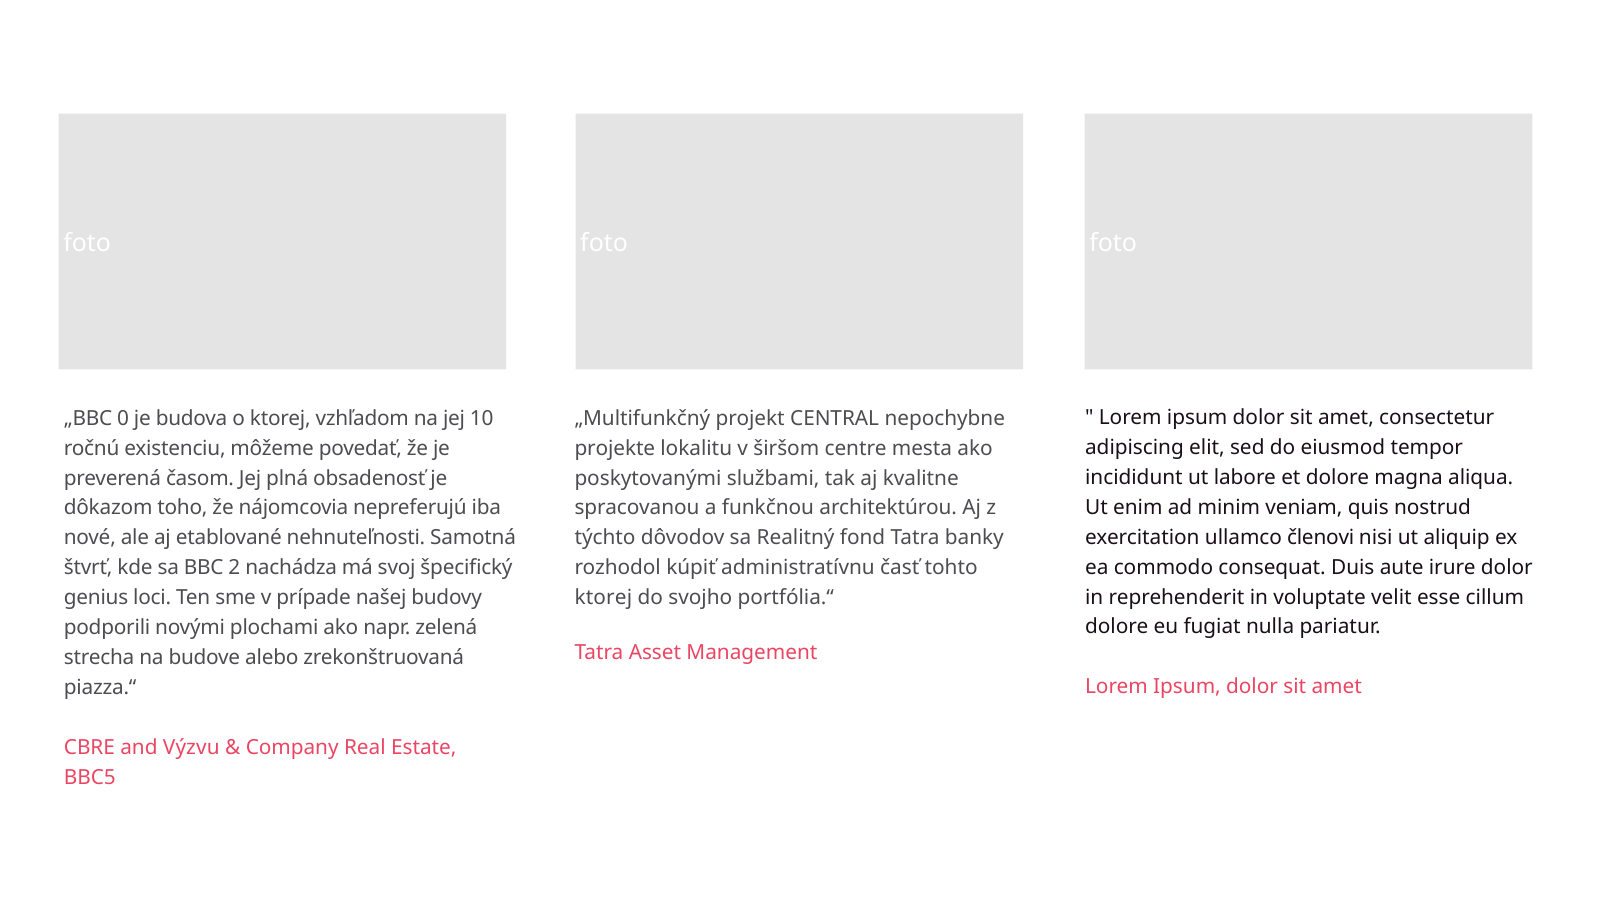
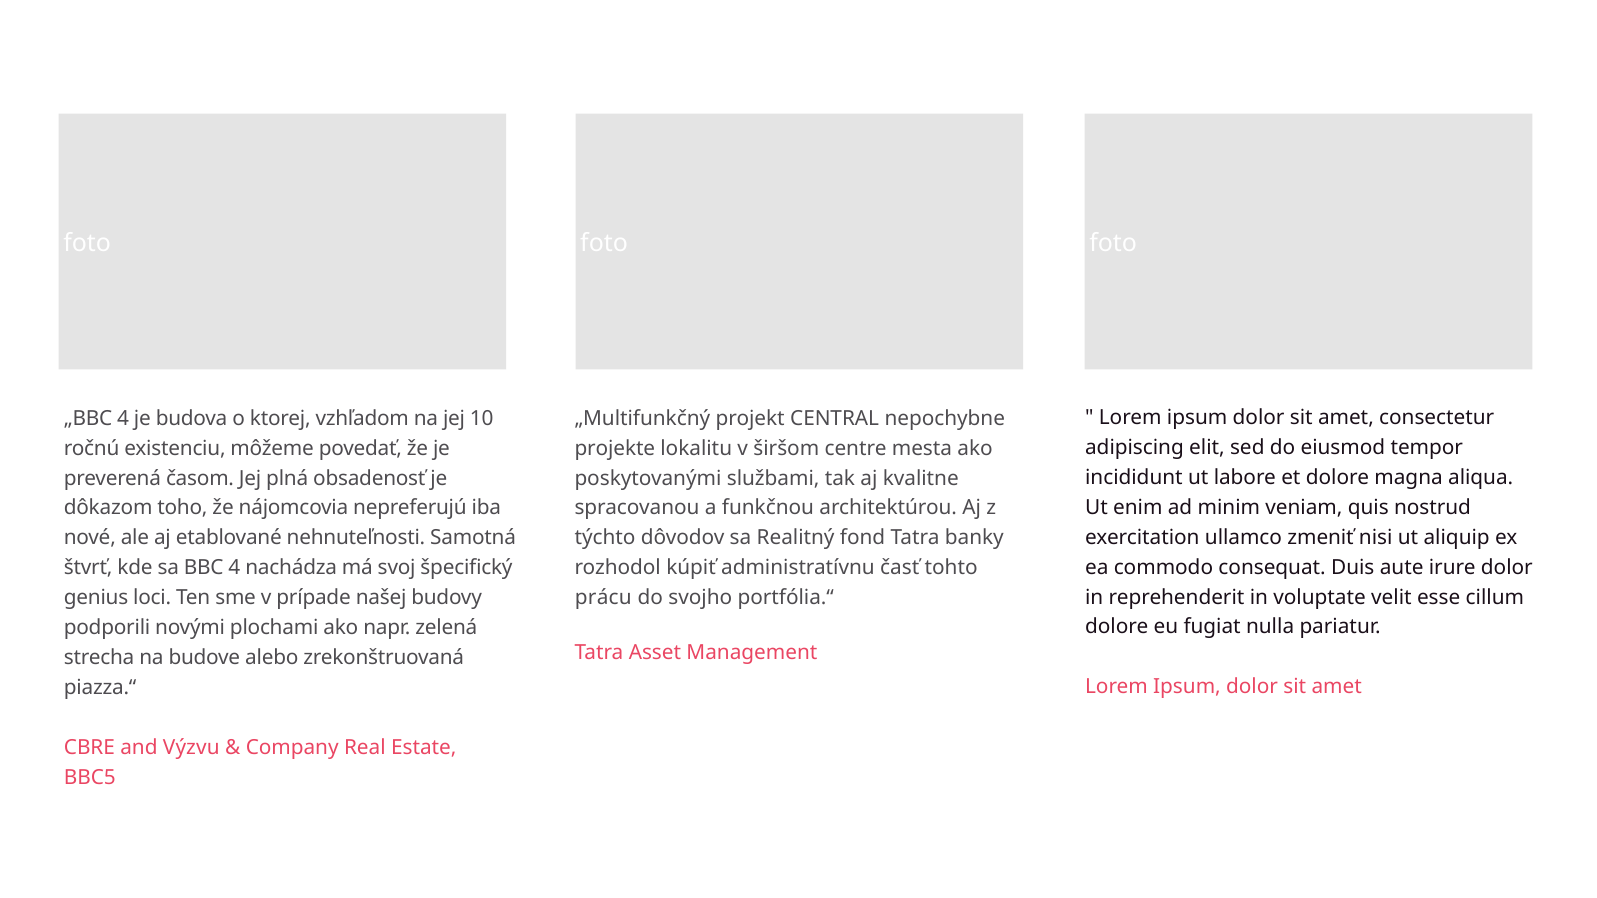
„BBC 0: 0 -> 4
členovi: členovi -> zmeniť
BBC 2: 2 -> 4
ktorej at (603, 598): ktorej -> prácu
